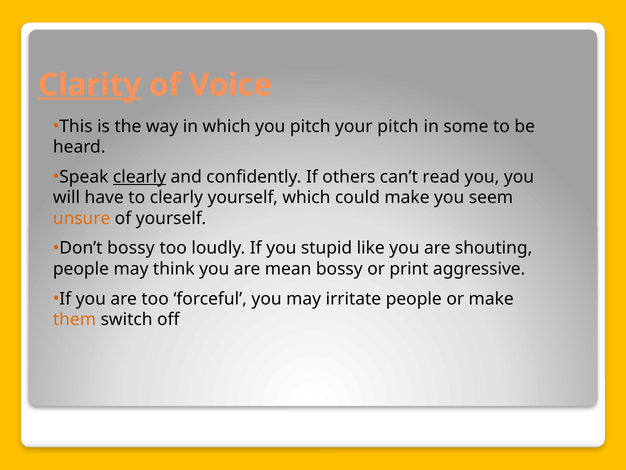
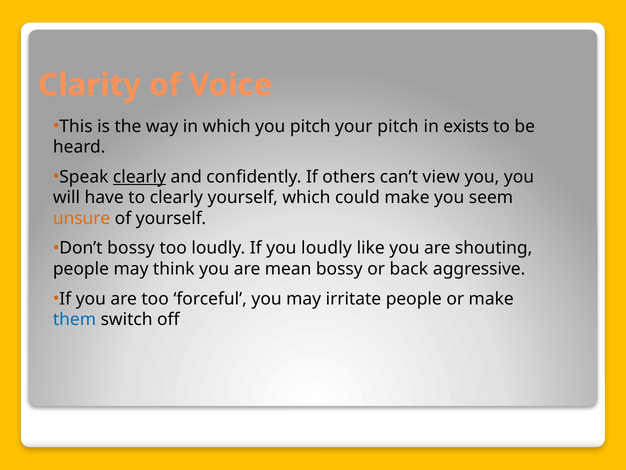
Clarity underline: present -> none
some: some -> exists
read: read -> view
you stupid: stupid -> loudly
print: print -> back
them colour: orange -> blue
